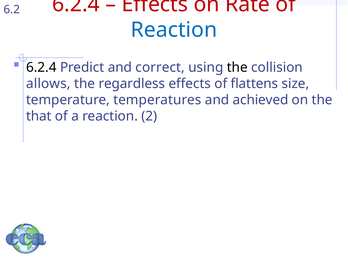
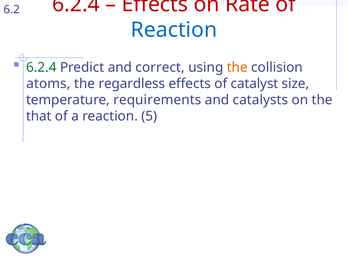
6.2.4 at (41, 67) colour: black -> green
the at (237, 67) colour: black -> orange
allows: allows -> atoms
flattens: flattens -> catalyst
temperatures: temperatures -> requirements
achieved: achieved -> catalysts
2: 2 -> 5
